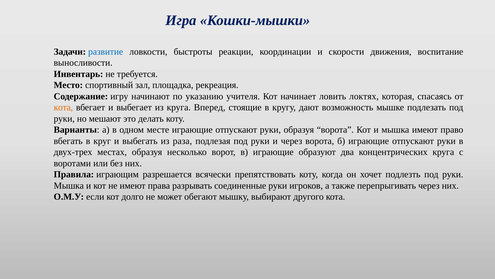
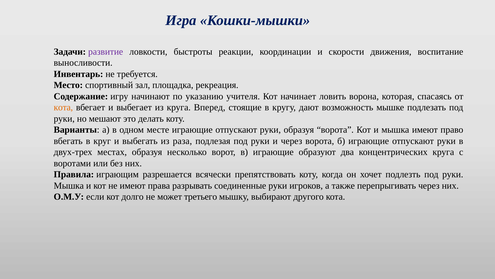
развитие colour: blue -> purple
локтях: локтях -> ворона
обегают: обегают -> третьего
